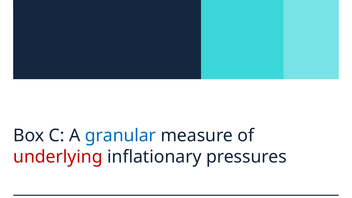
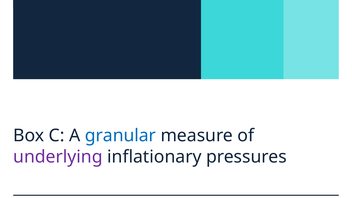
underlying colour: red -> purple
